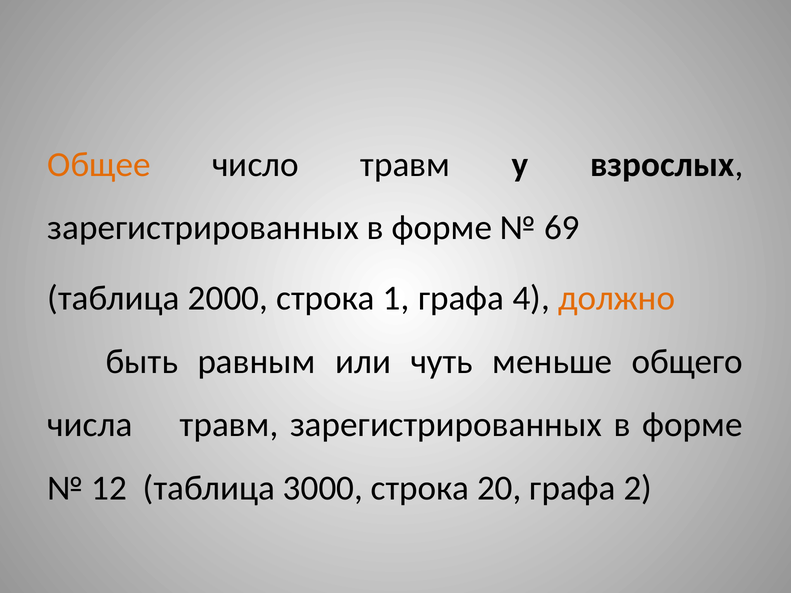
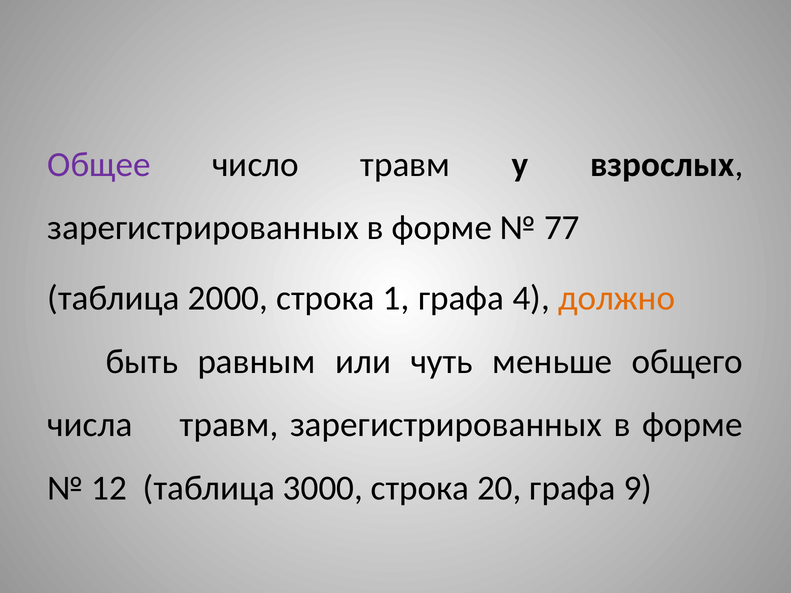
Общее colour: orange -> purple
69: 69 -> 77
2: 2 -> 9
